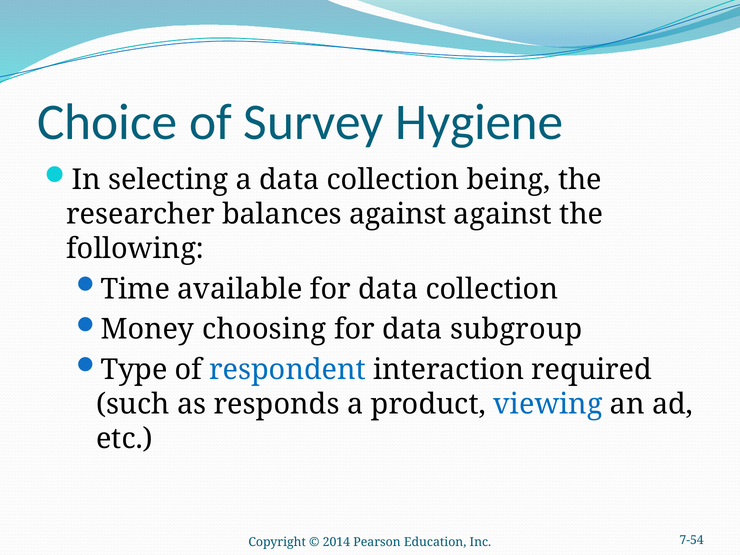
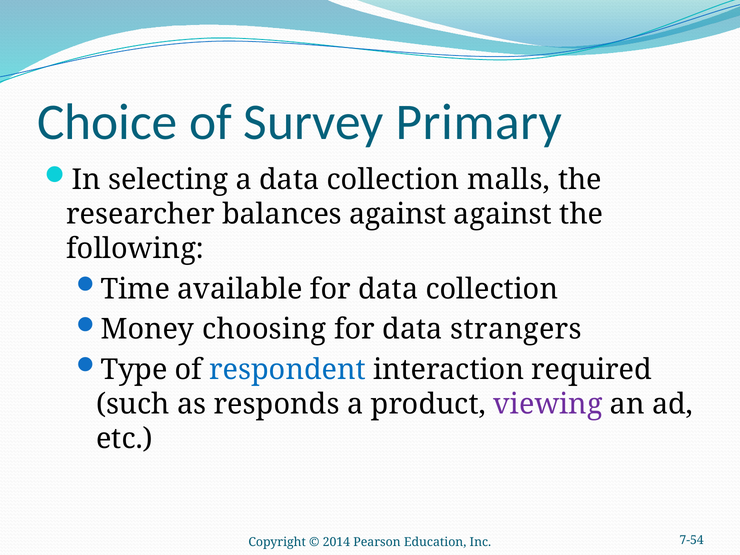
Hygiene: Hygiene -> Primary
being: being -> malls
subgroup: subgroup -> strangers
viewing colour: blue -> purple
